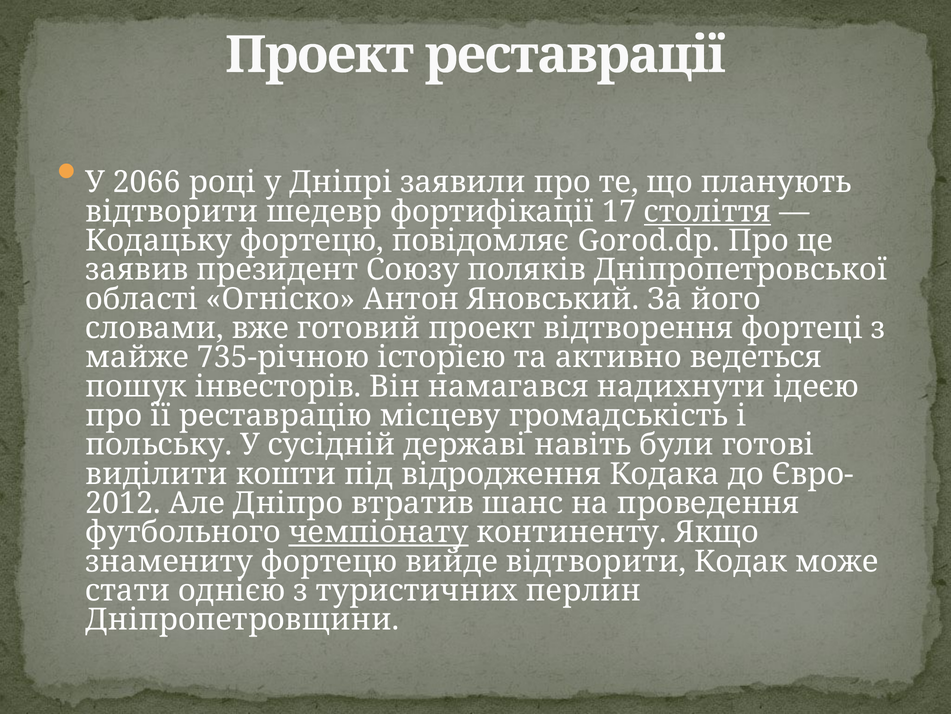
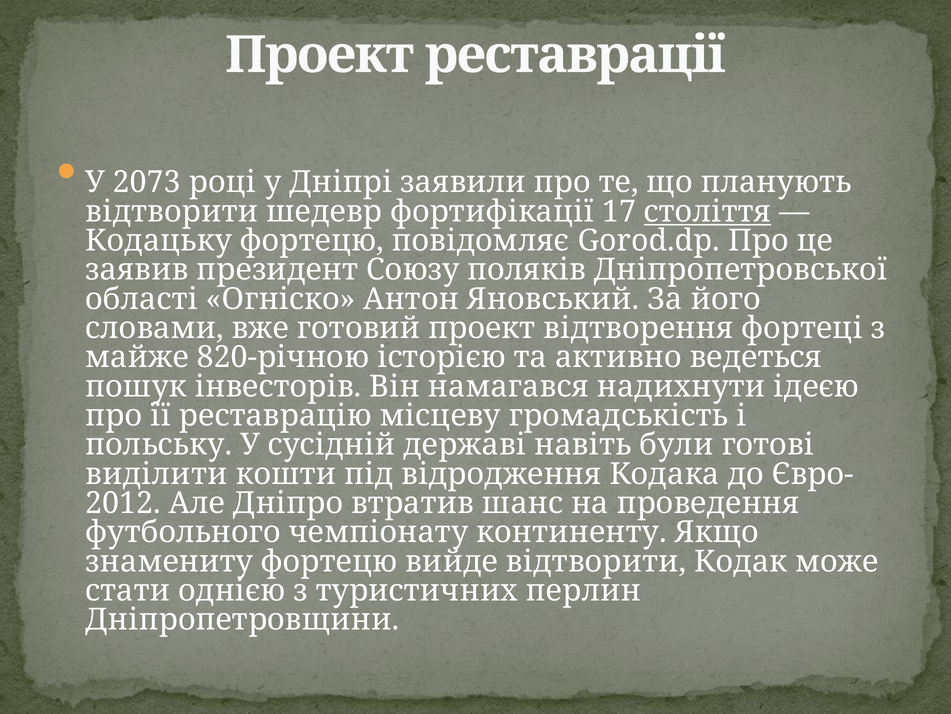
2066: 2066 -> 2073
735-річною: 735-річною -> 820-річною
чемпіонату underline: present -> none
